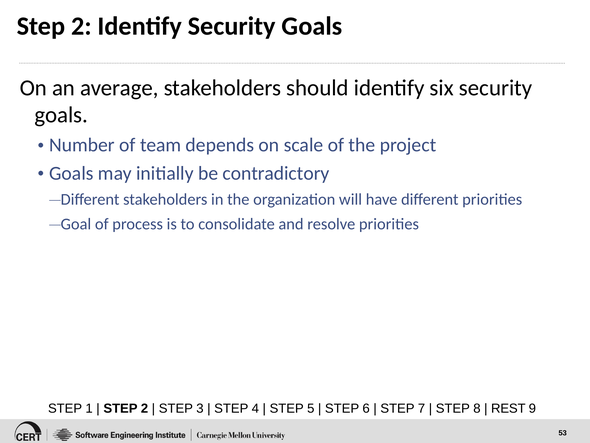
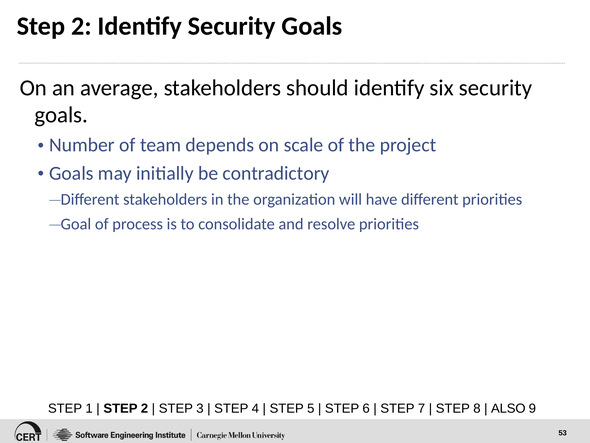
REST: REST -> ALSO
